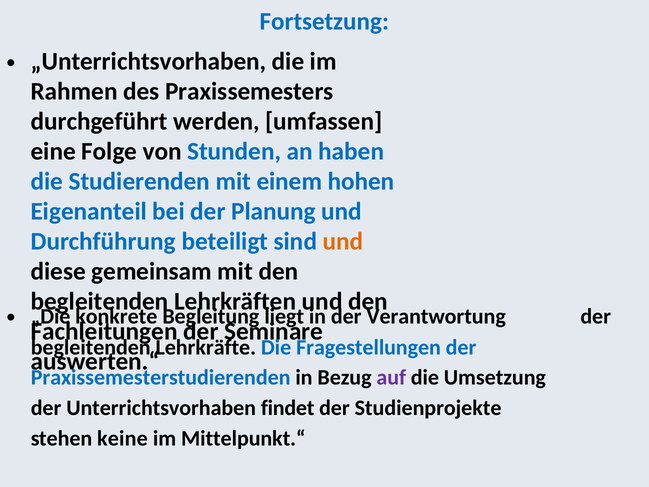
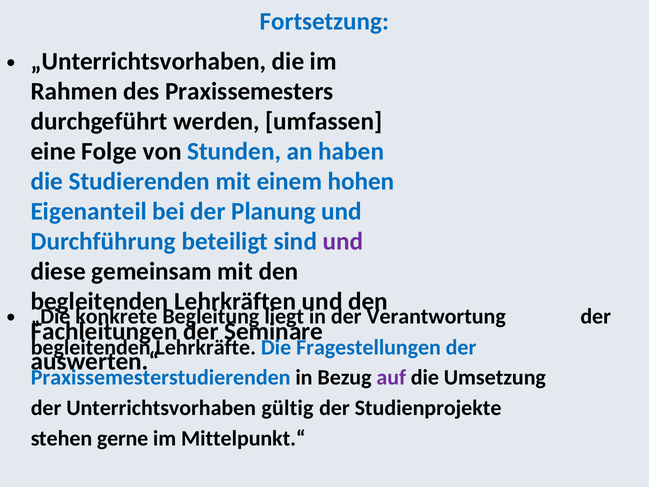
und at (343, 241) colour: orange -> purple
findet: findet -> gültig
keine: keine -> gerne
